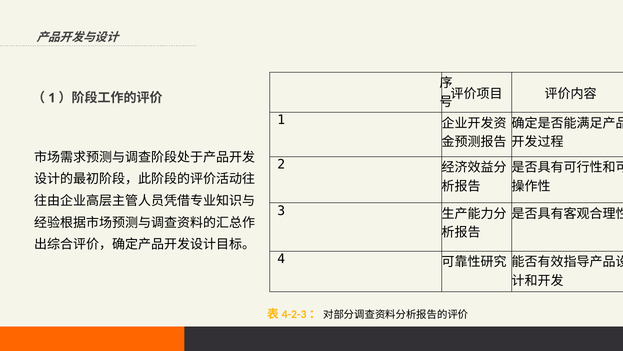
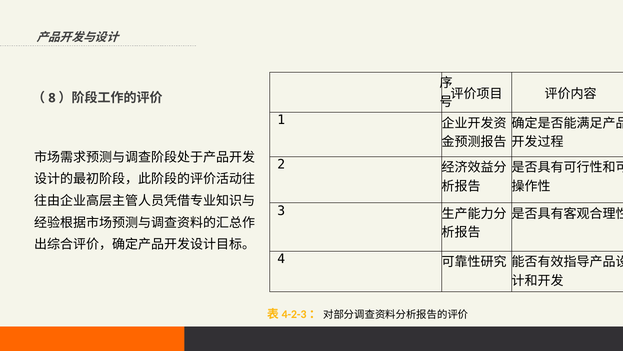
1 at (52, 98): 1 -> 8
